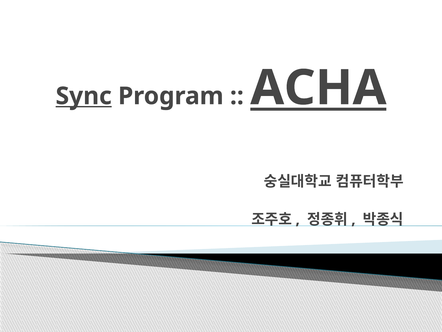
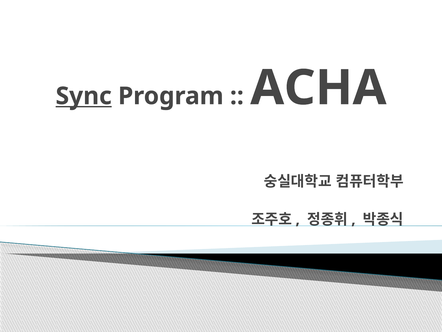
ACHA underline: present -> none
